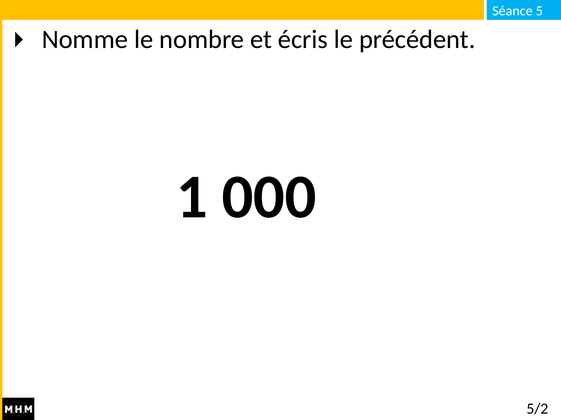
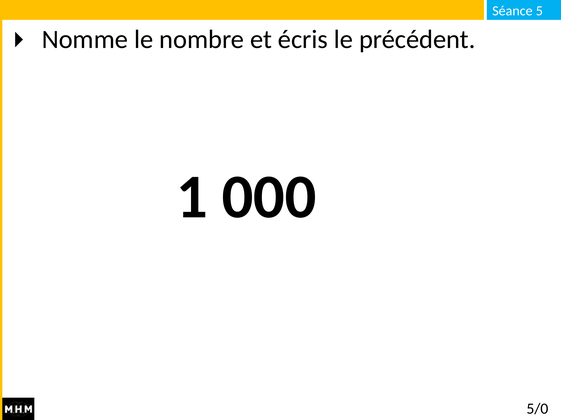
5/2: 5/2 -> 5/0
